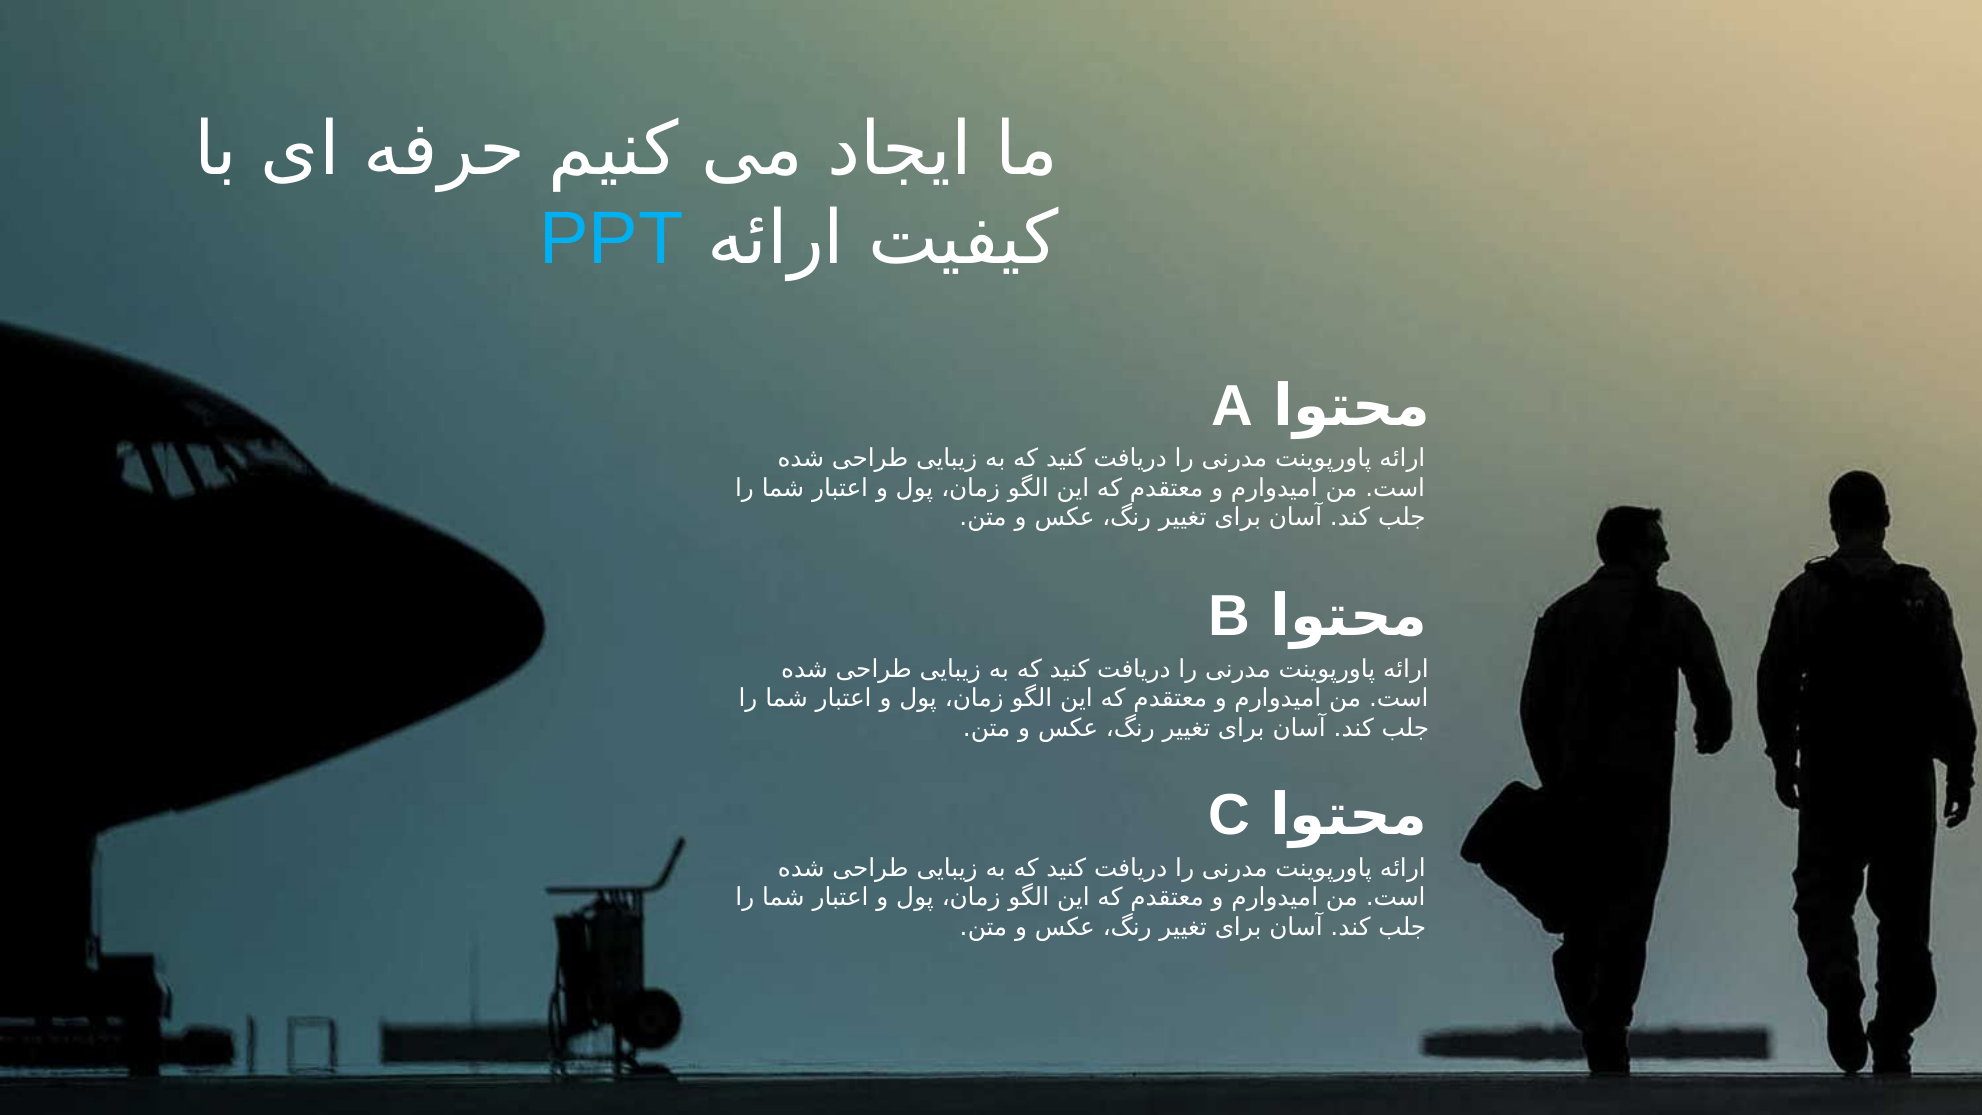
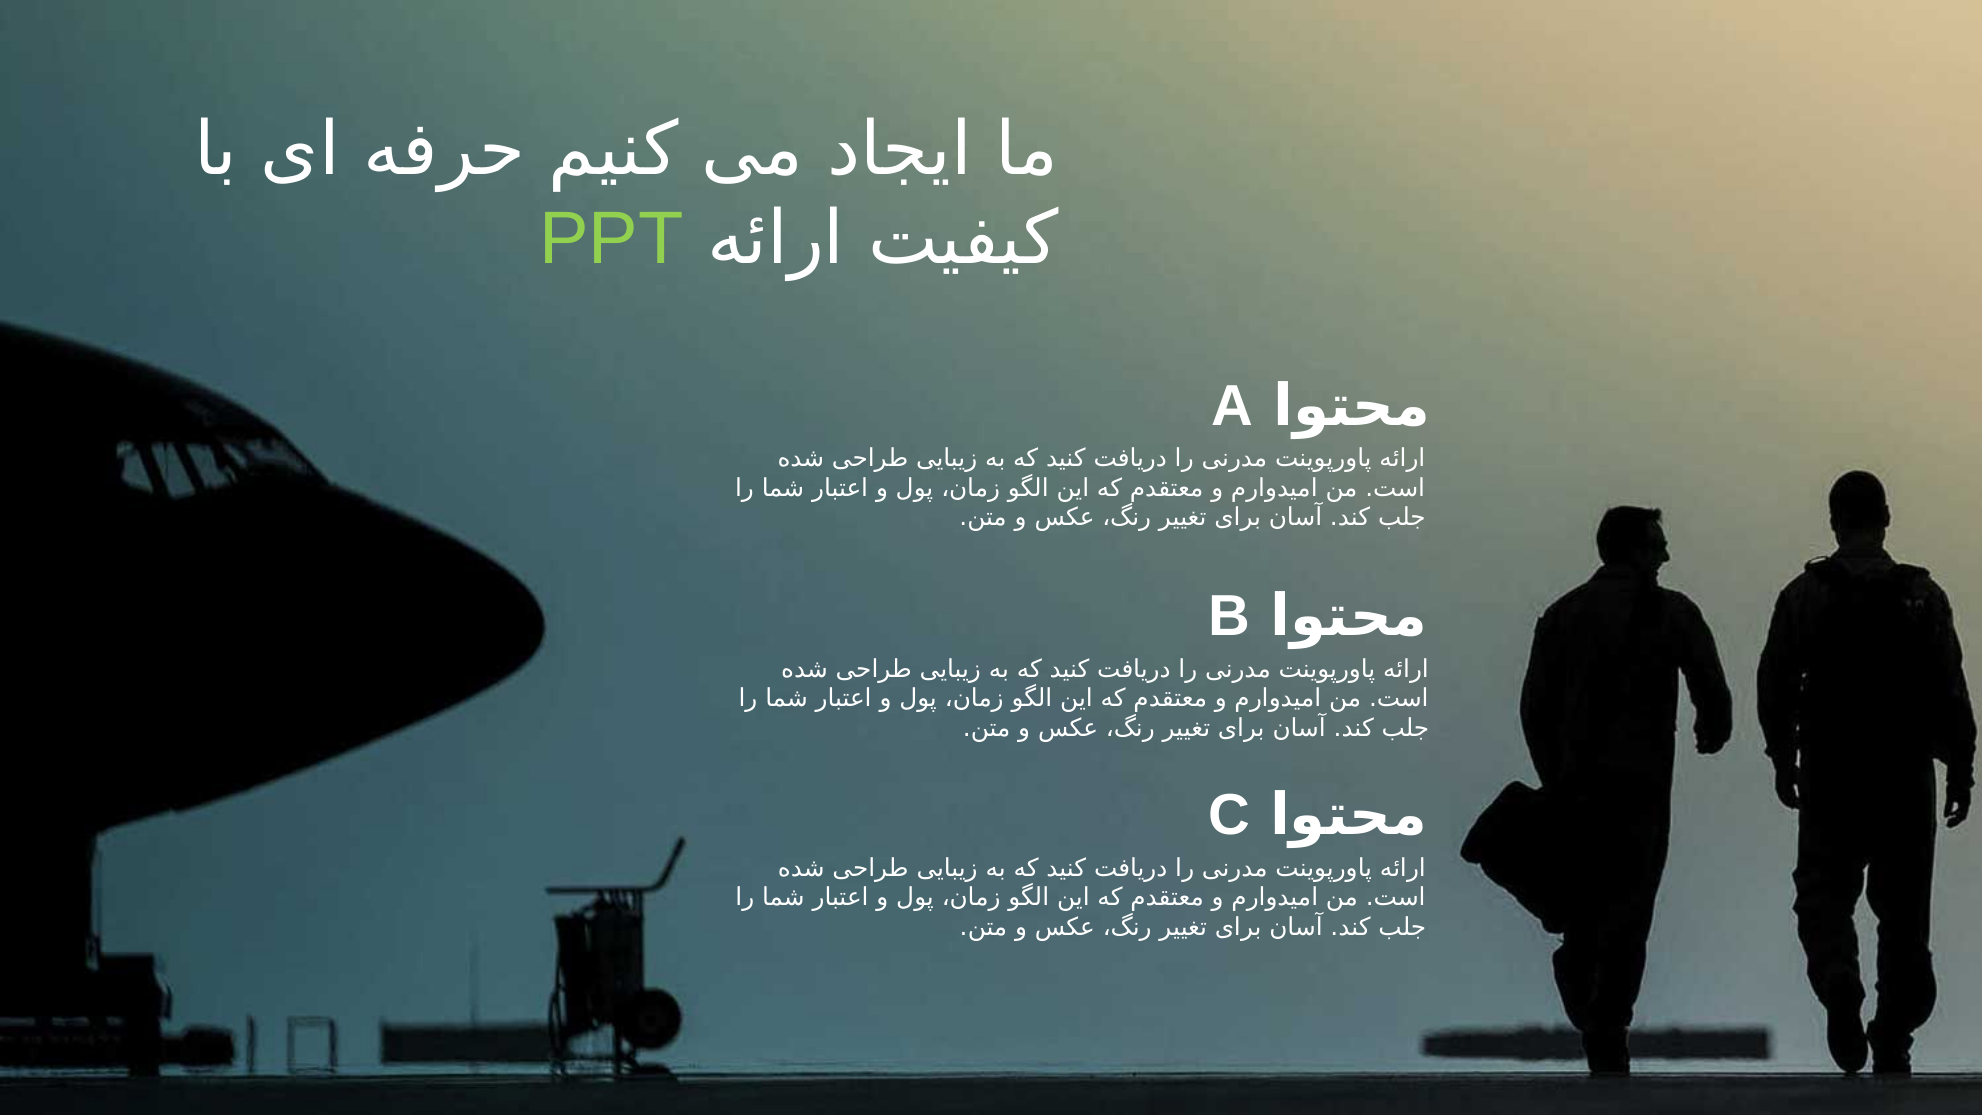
PPT colour: light blue -> light green
